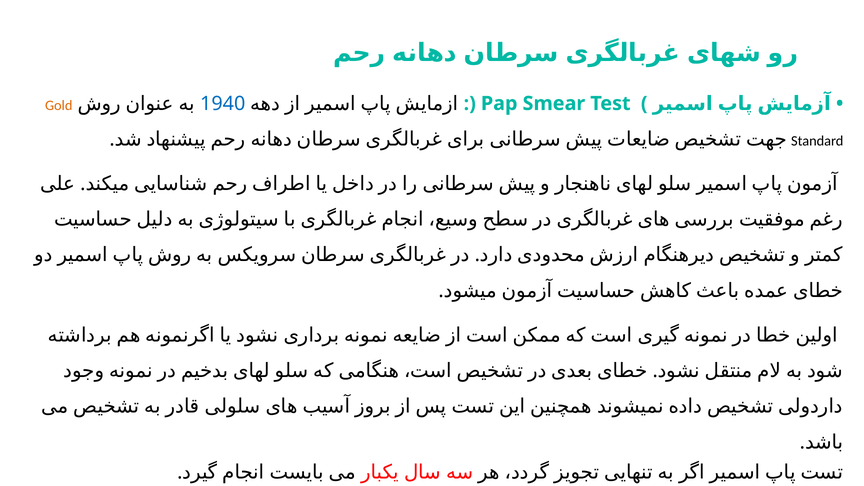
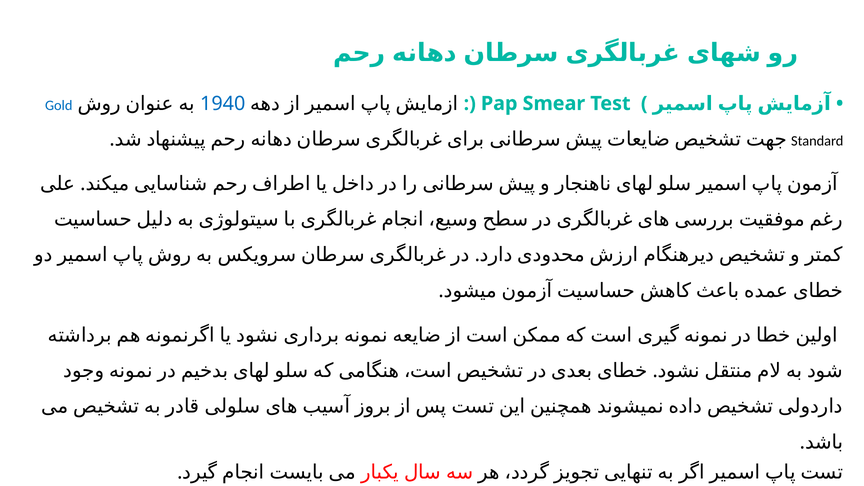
Gold colour: orange -> blue
